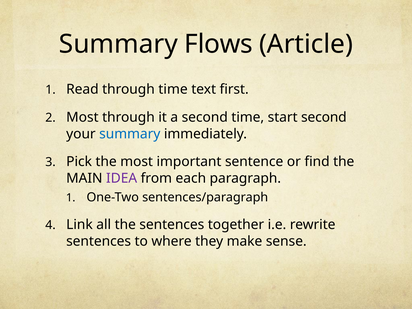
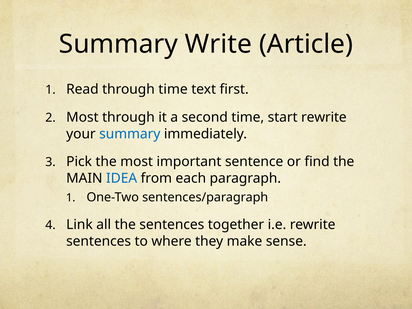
Flows: Flows -> Write
start second: second -> rewrite
IDEA colour: purple -> blue
